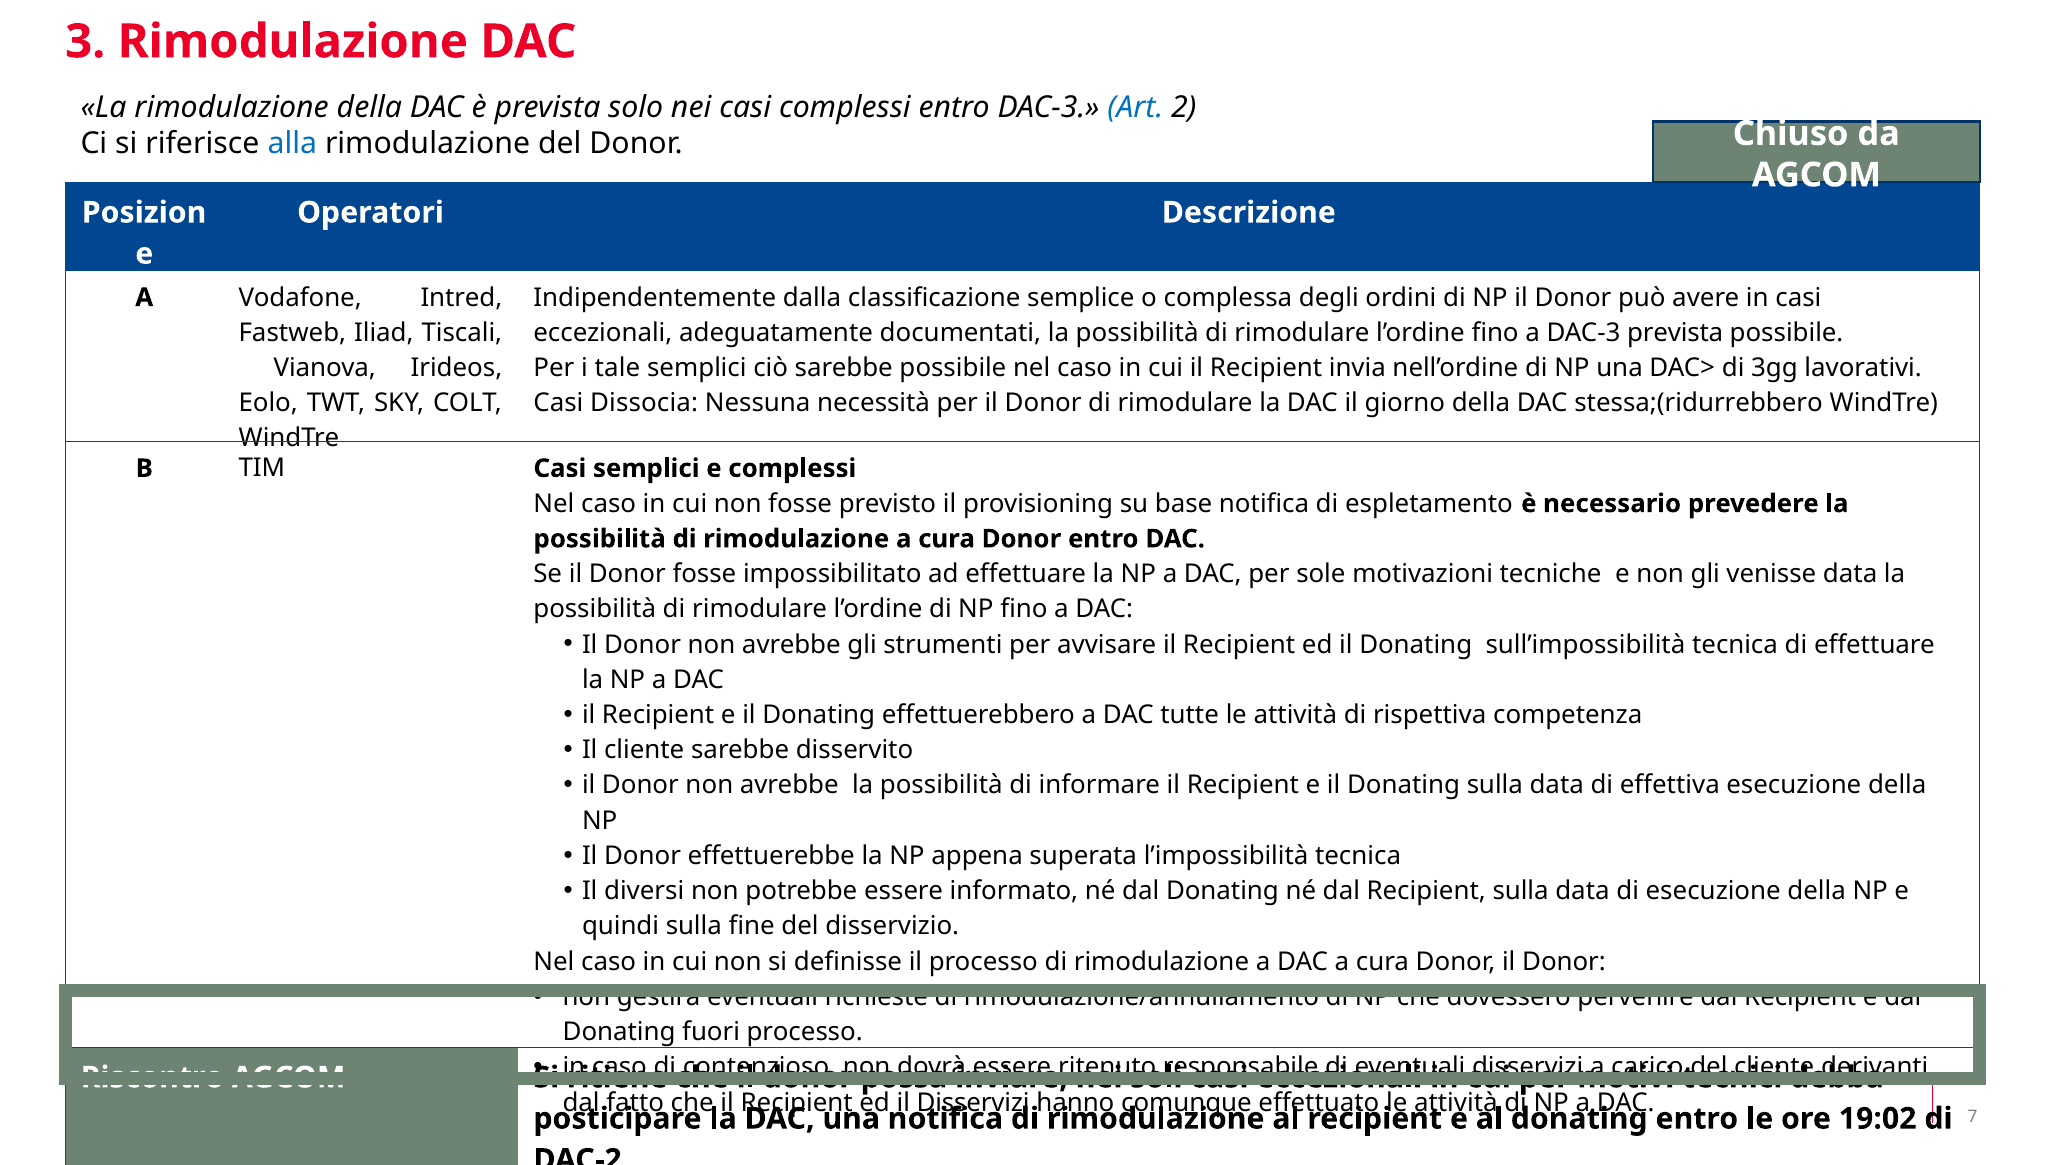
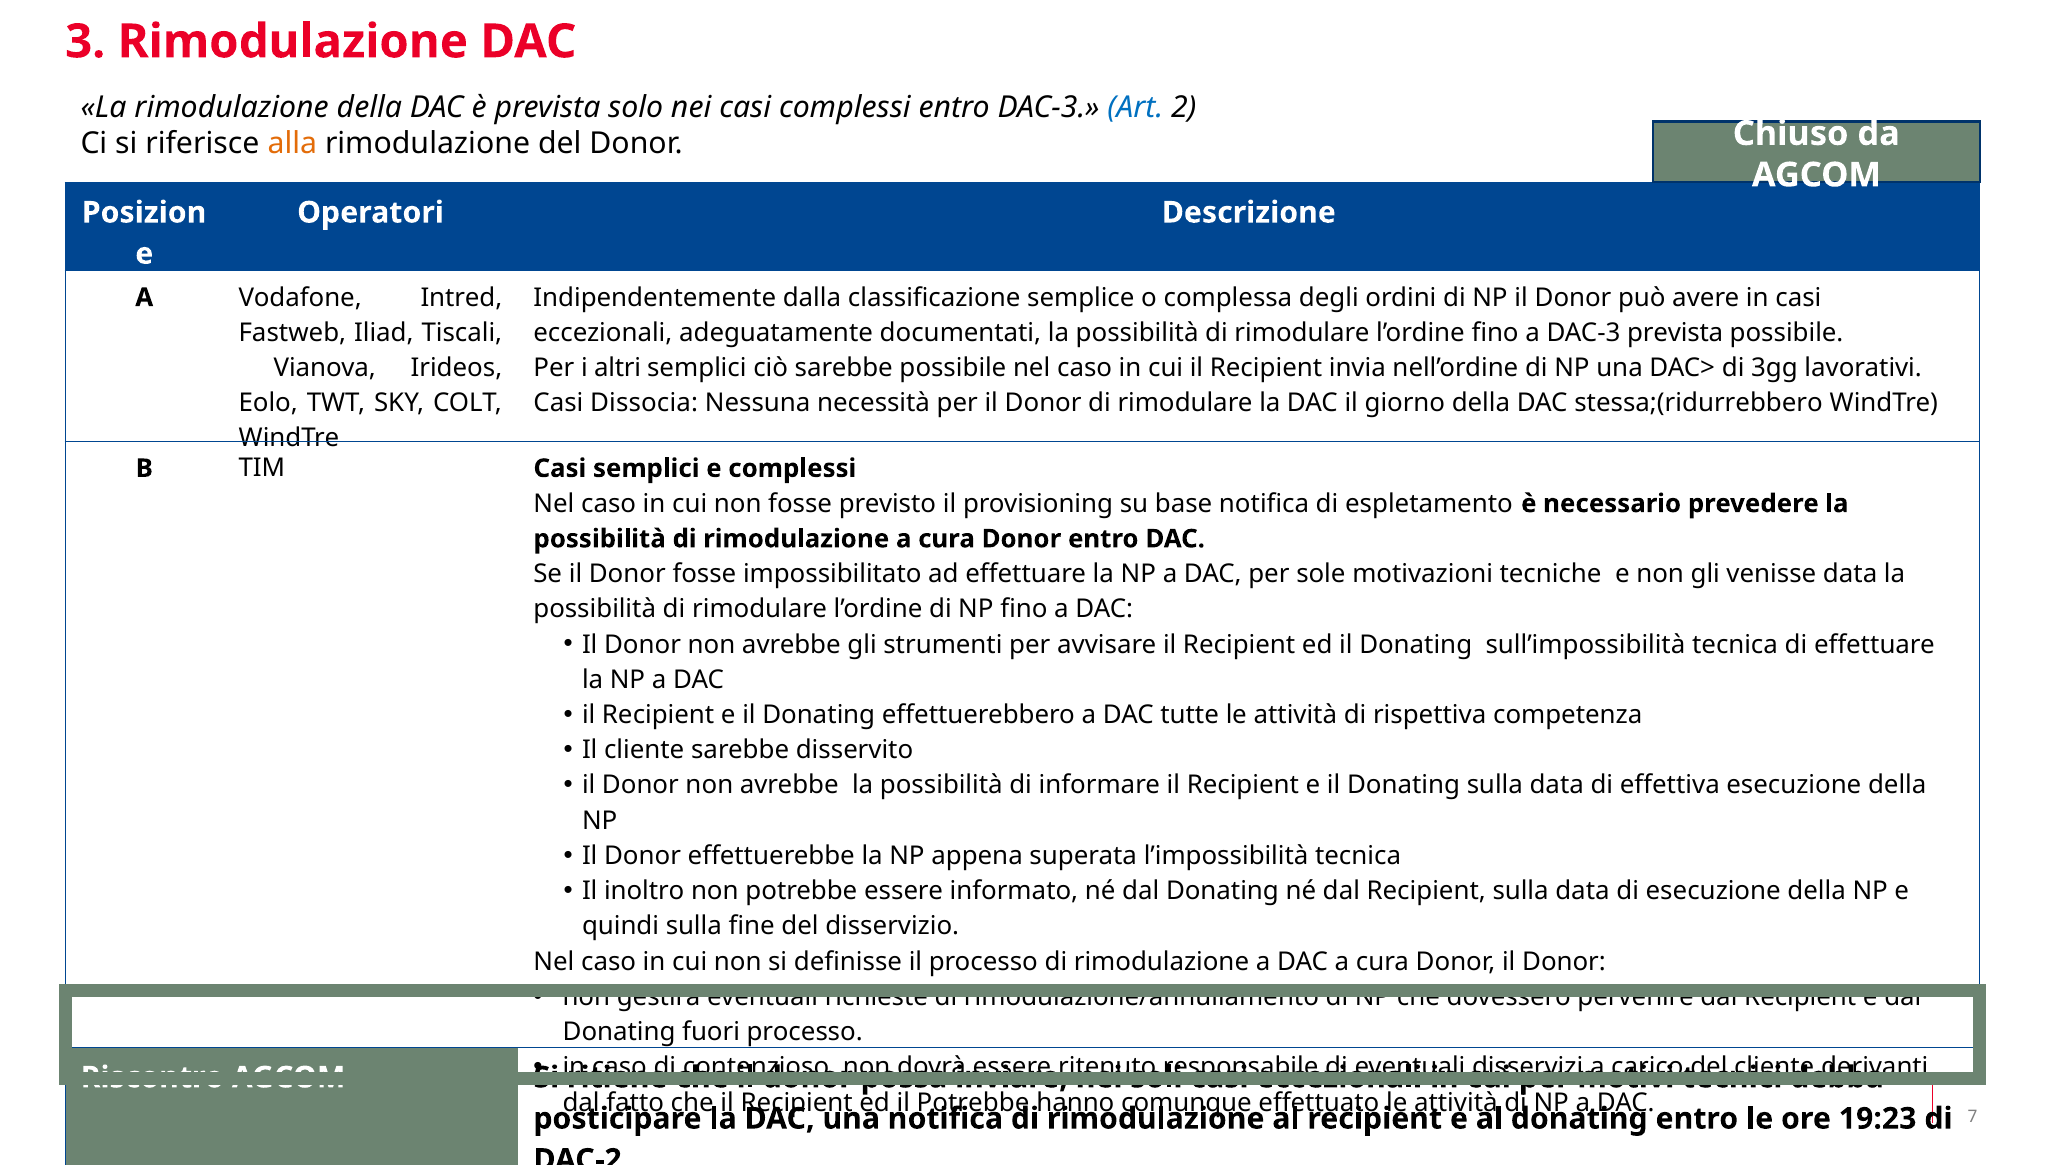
alla colour: blue -> orange
tale: tale -> altri
diversi: diversi -> inoltro
il Disservizi: Disservizi -> Potrebbe
19:02: 19:02 -> 19:23
